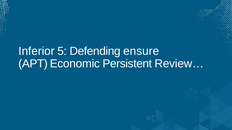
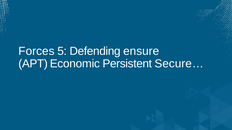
Inferior: Inferior -> Forces
Review…: Review… -> Secure…
